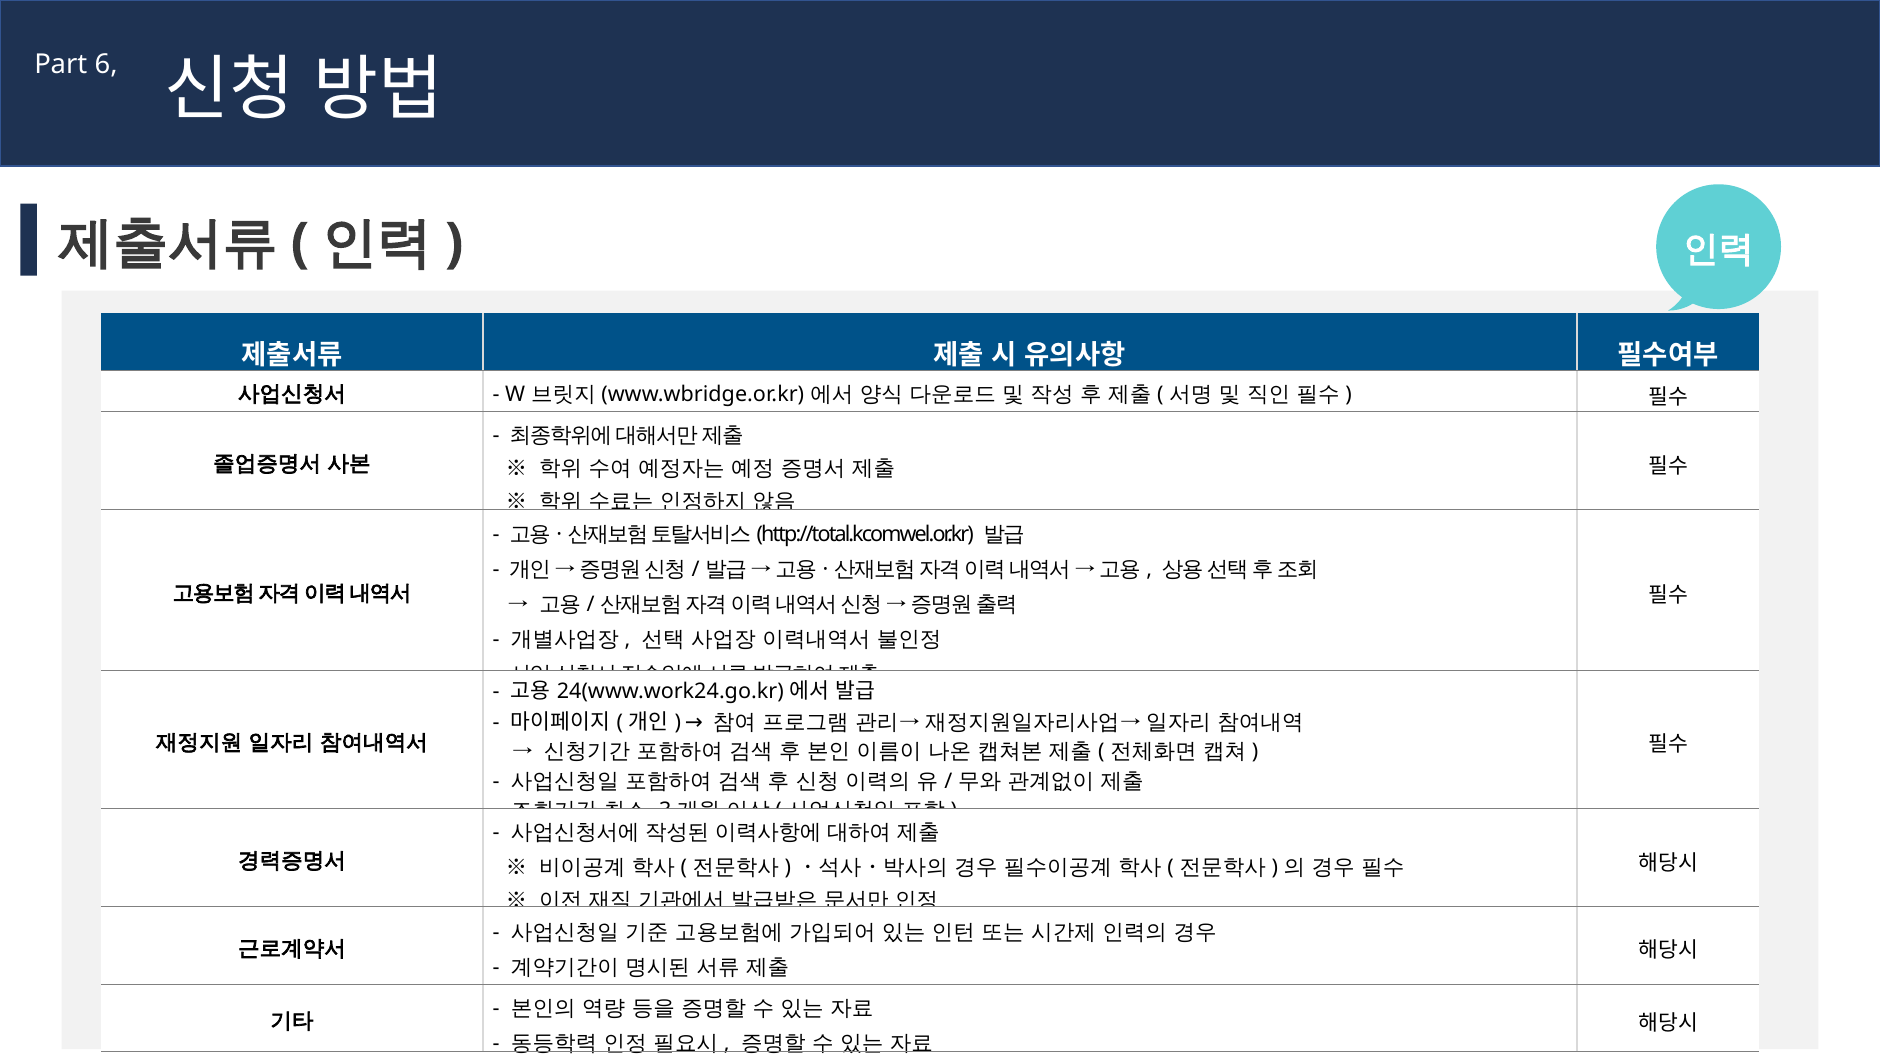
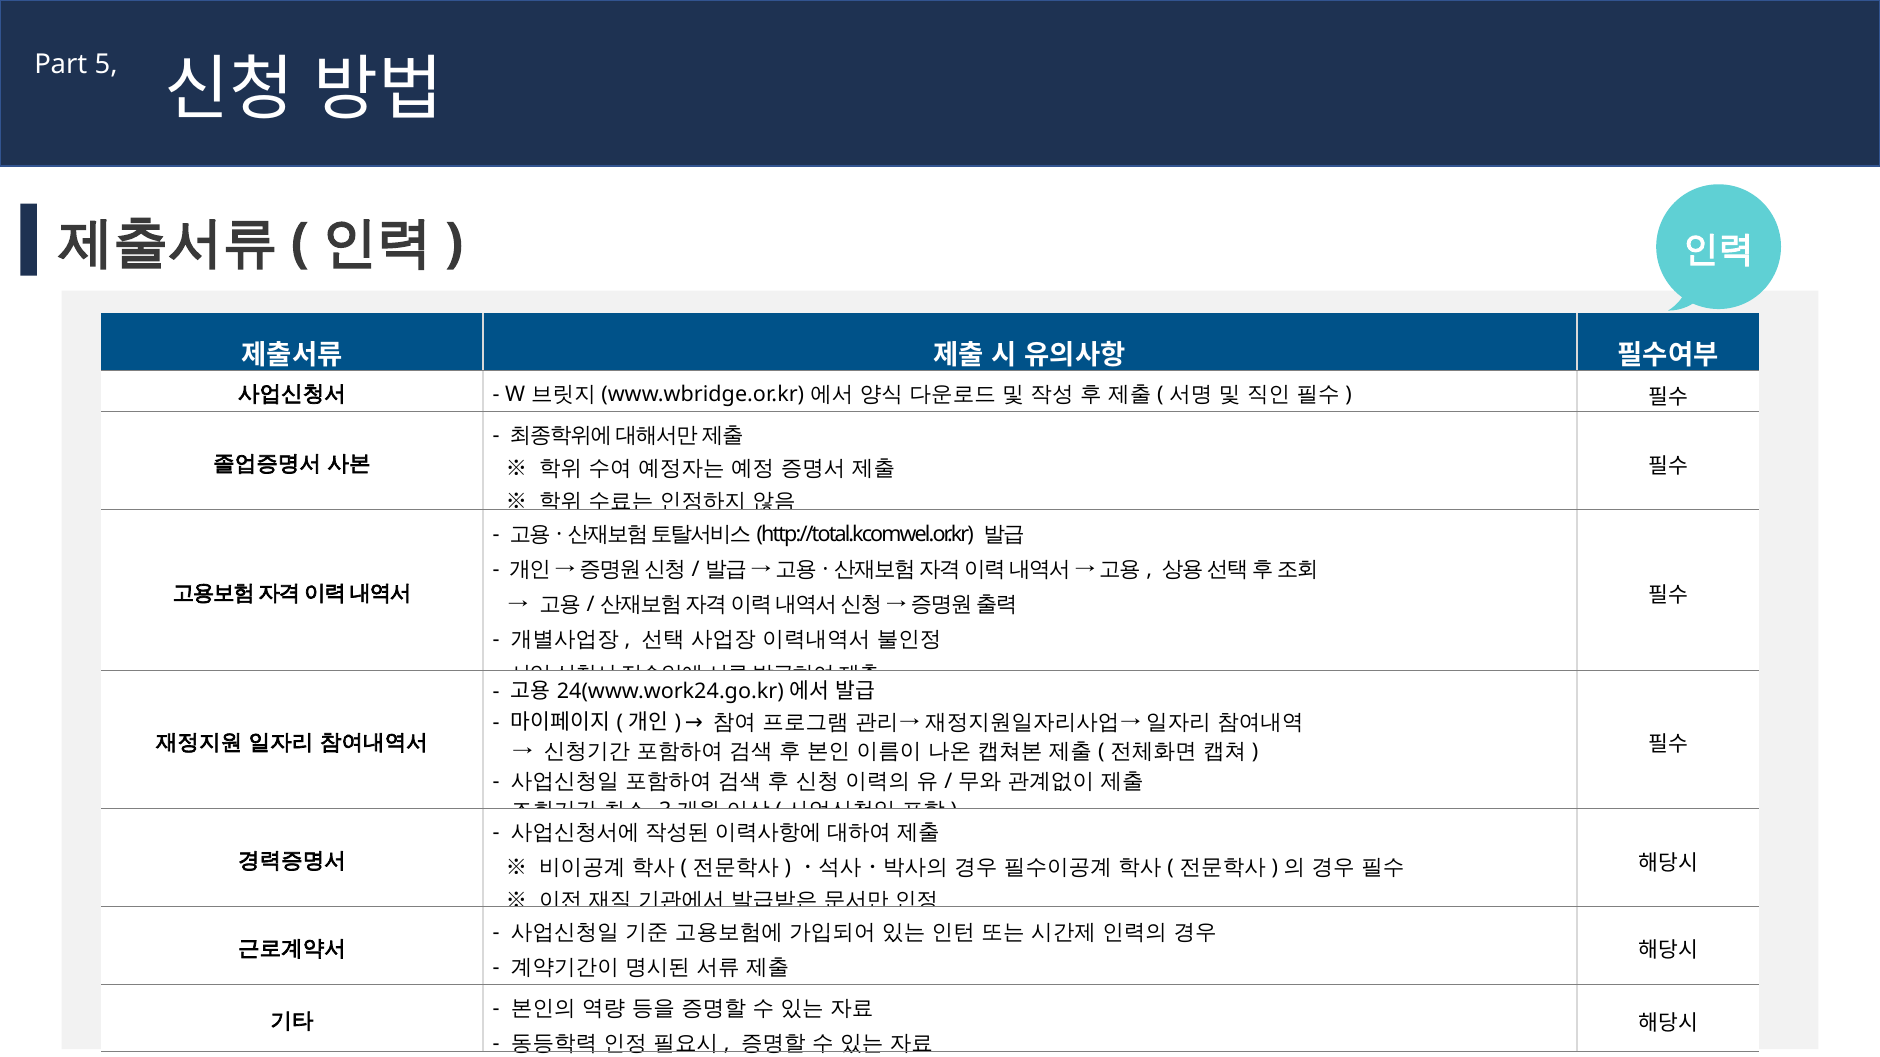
6: 6 -> 5
